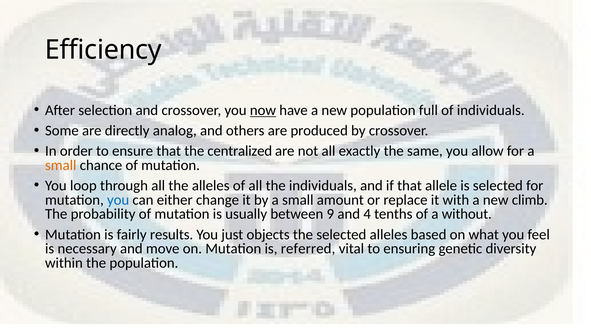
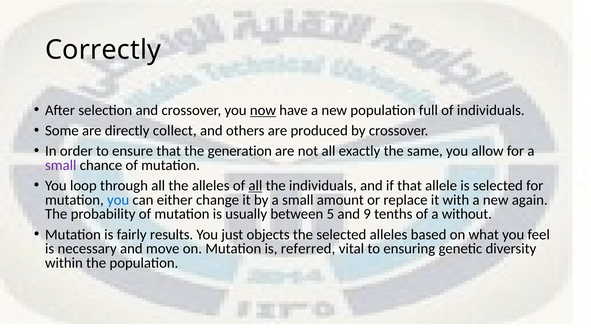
Efficiency: Efficiency -> Correctly
analog: analog -> collect
centralized: centralized -> generation
small at (61, 165) colour: orange -> purple
all at (255, 185) underline: none -> present
climb: climb -> again
9: 9 -> 5
4: 4 -> 9
